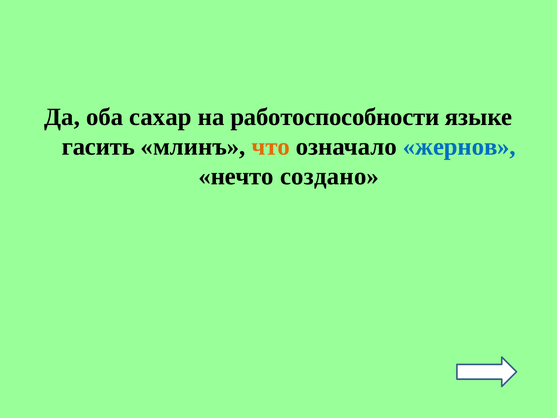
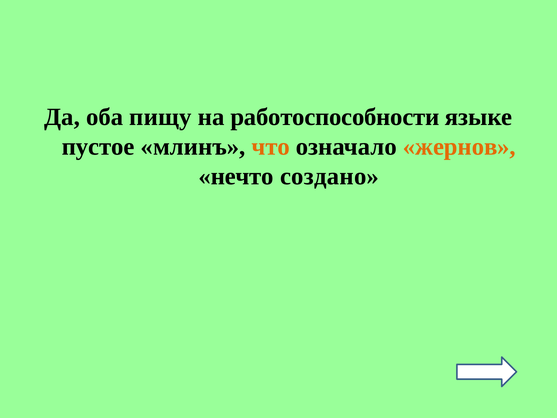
сахар: сахар -> пищу
гасить: гасить -> пустое
жернов colour: blue -> orange
